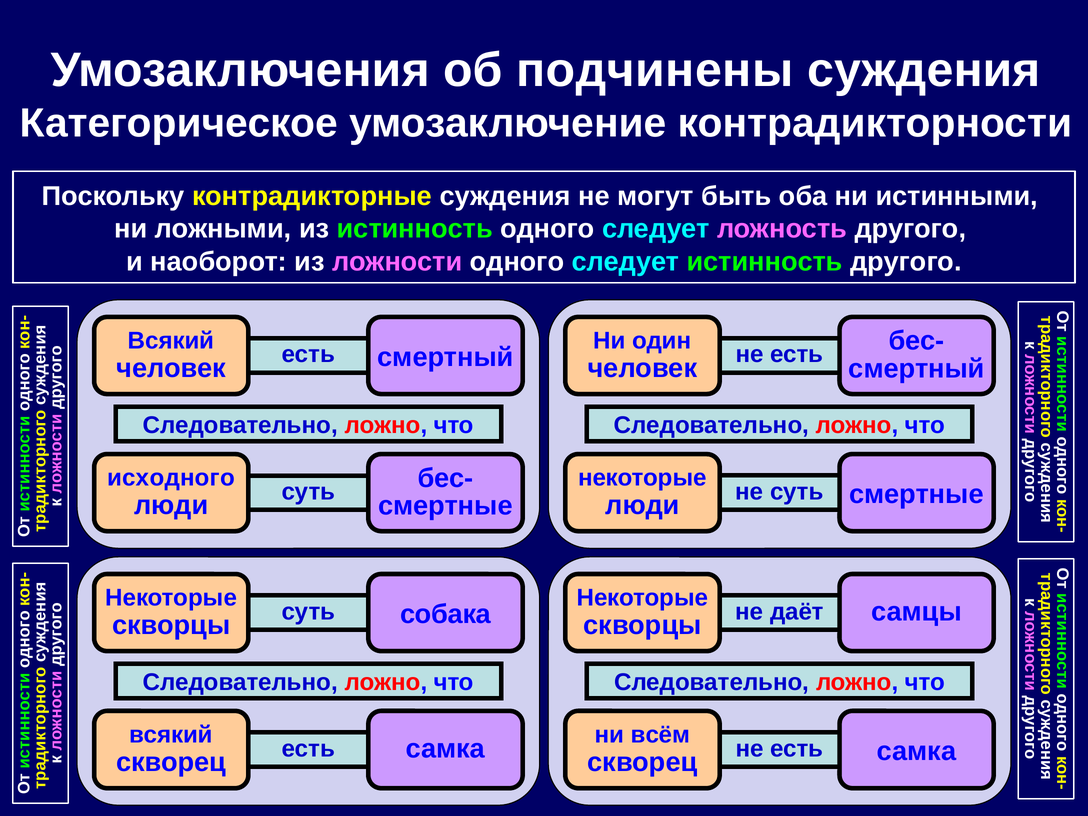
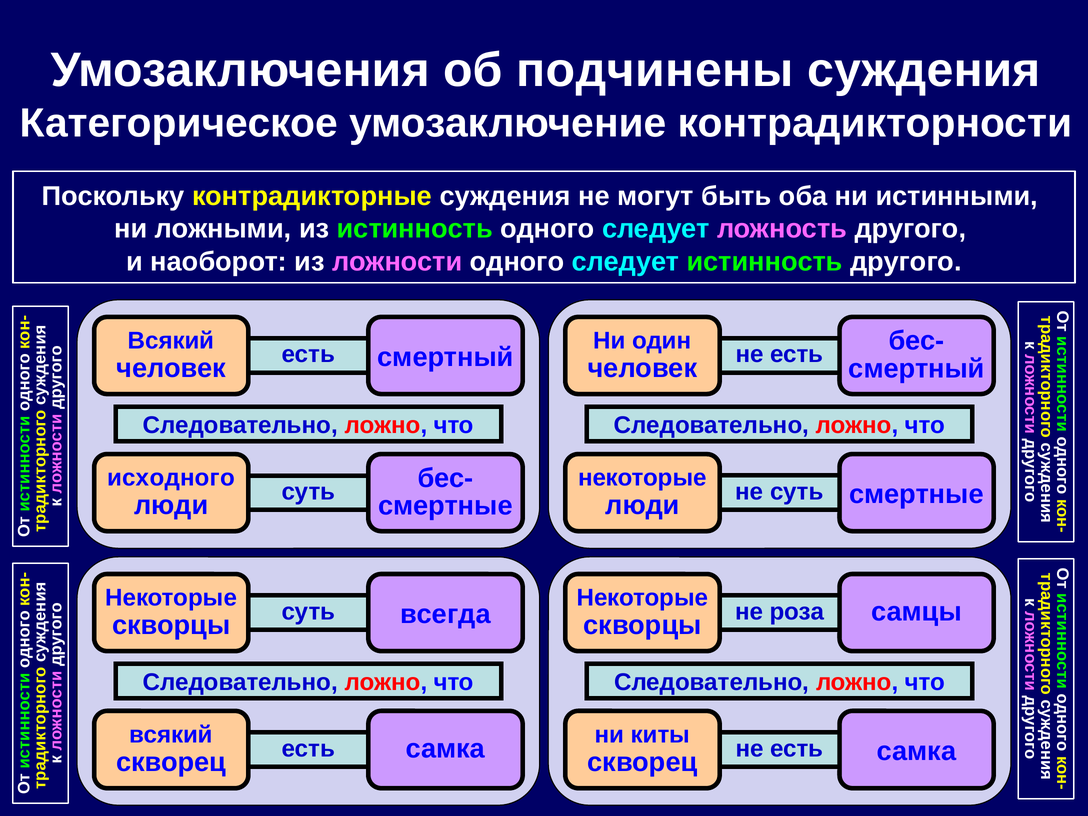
даёт: даёт -> роза
собака: собака -> всегда
всём: всём -> киты
